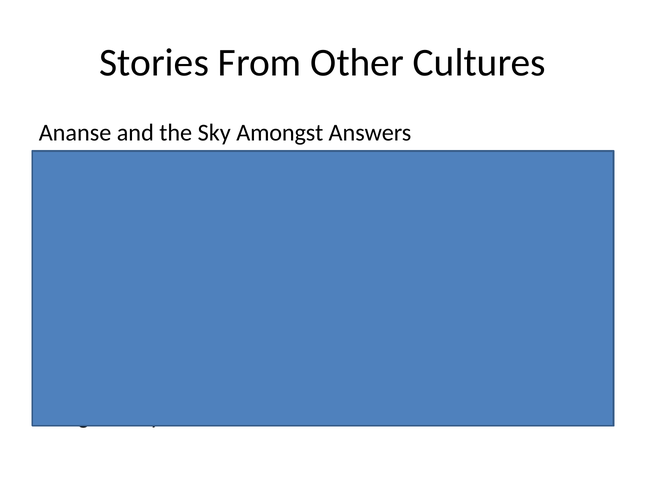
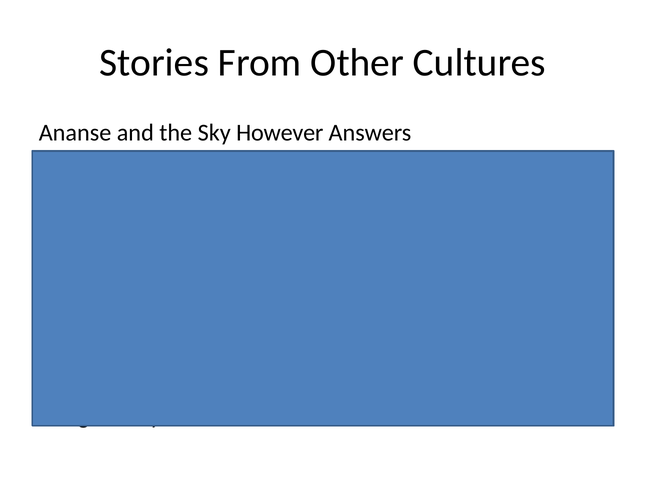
Amongst: Amongst -> However
